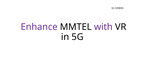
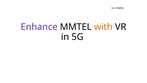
with colour: purple -> orange
